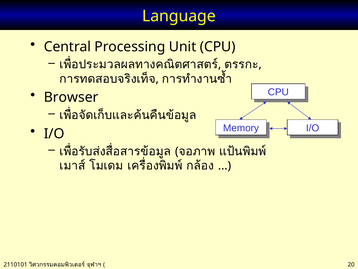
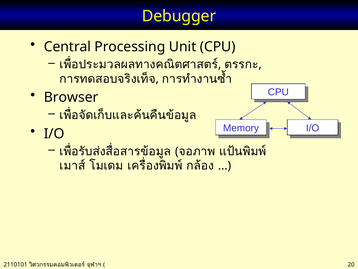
Language: Language -> Debugger
